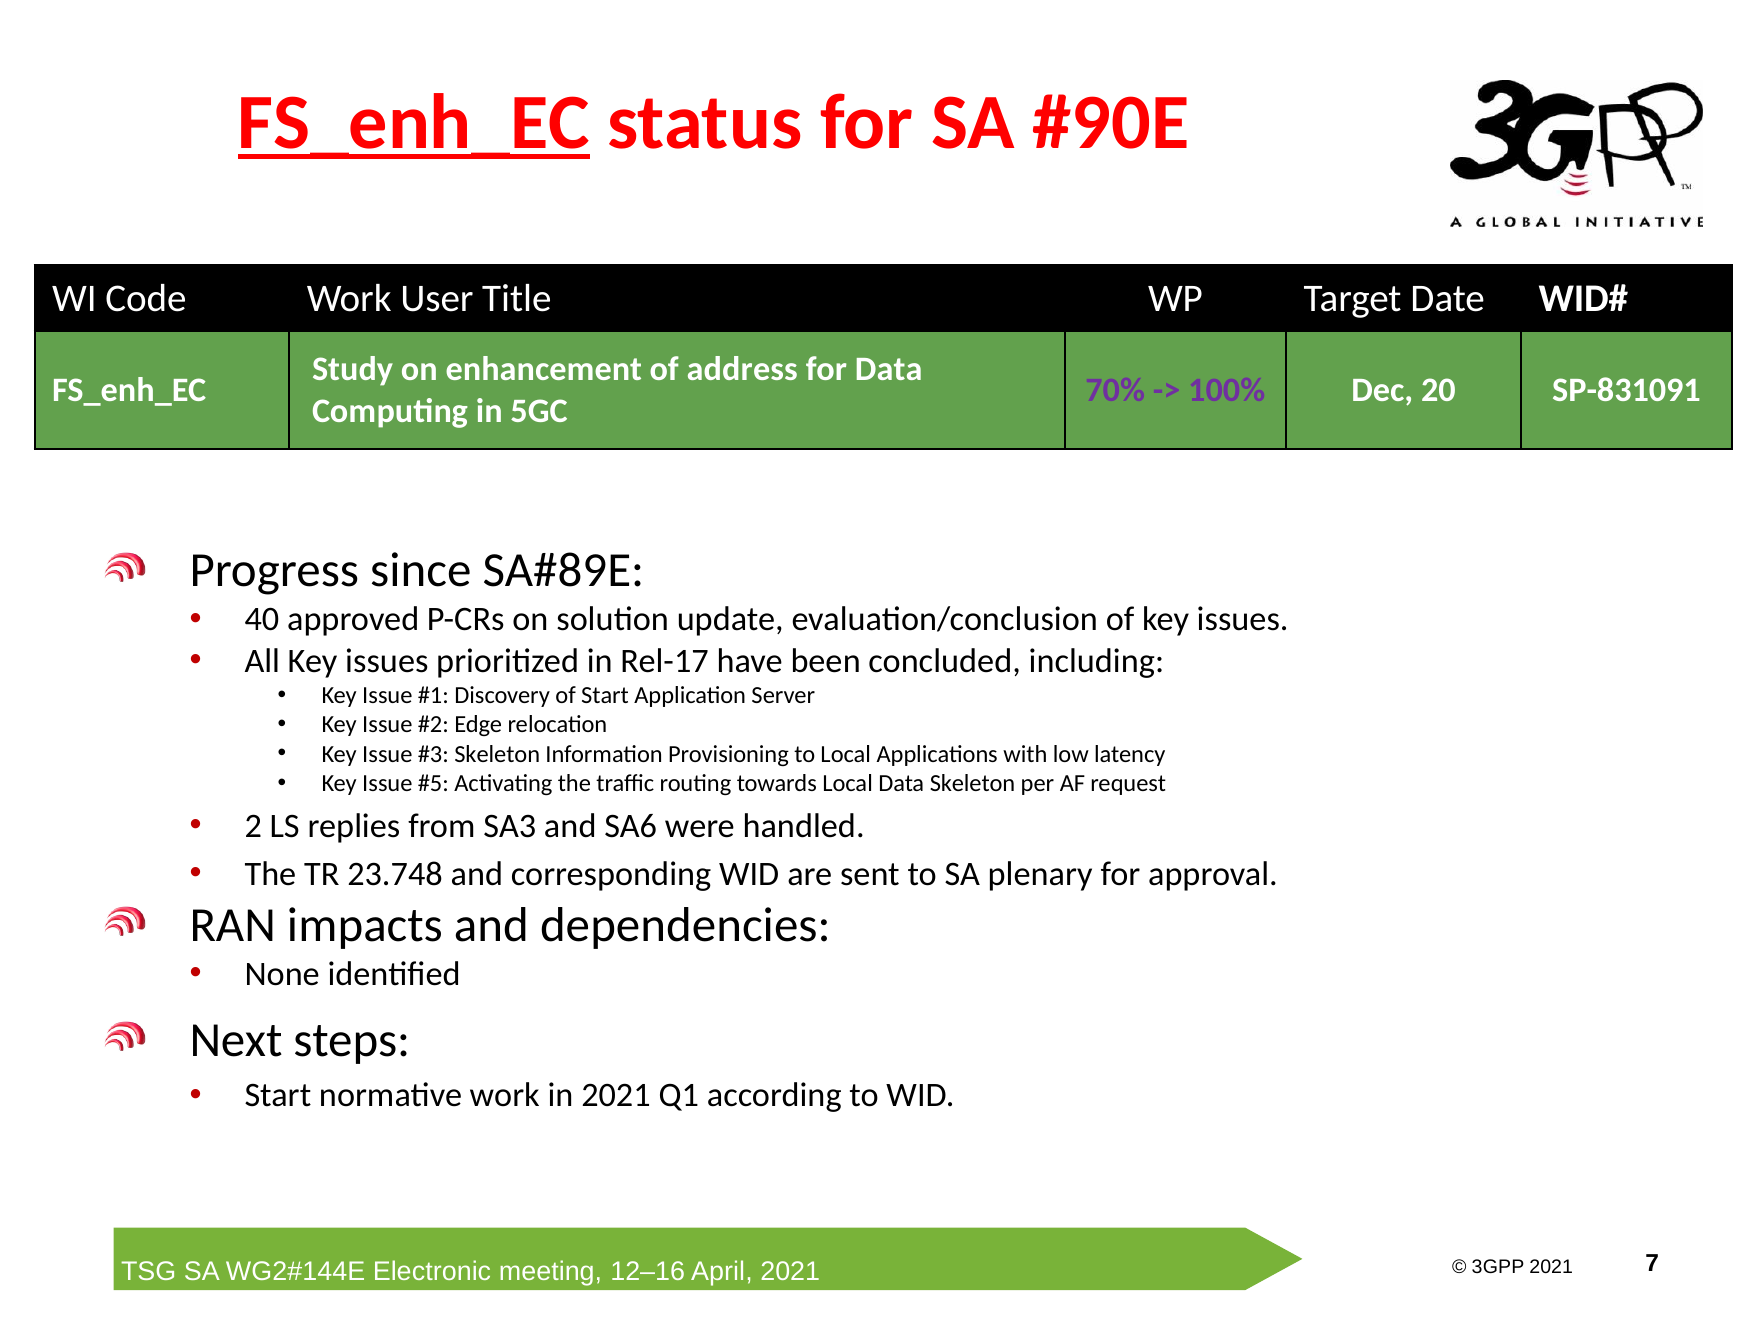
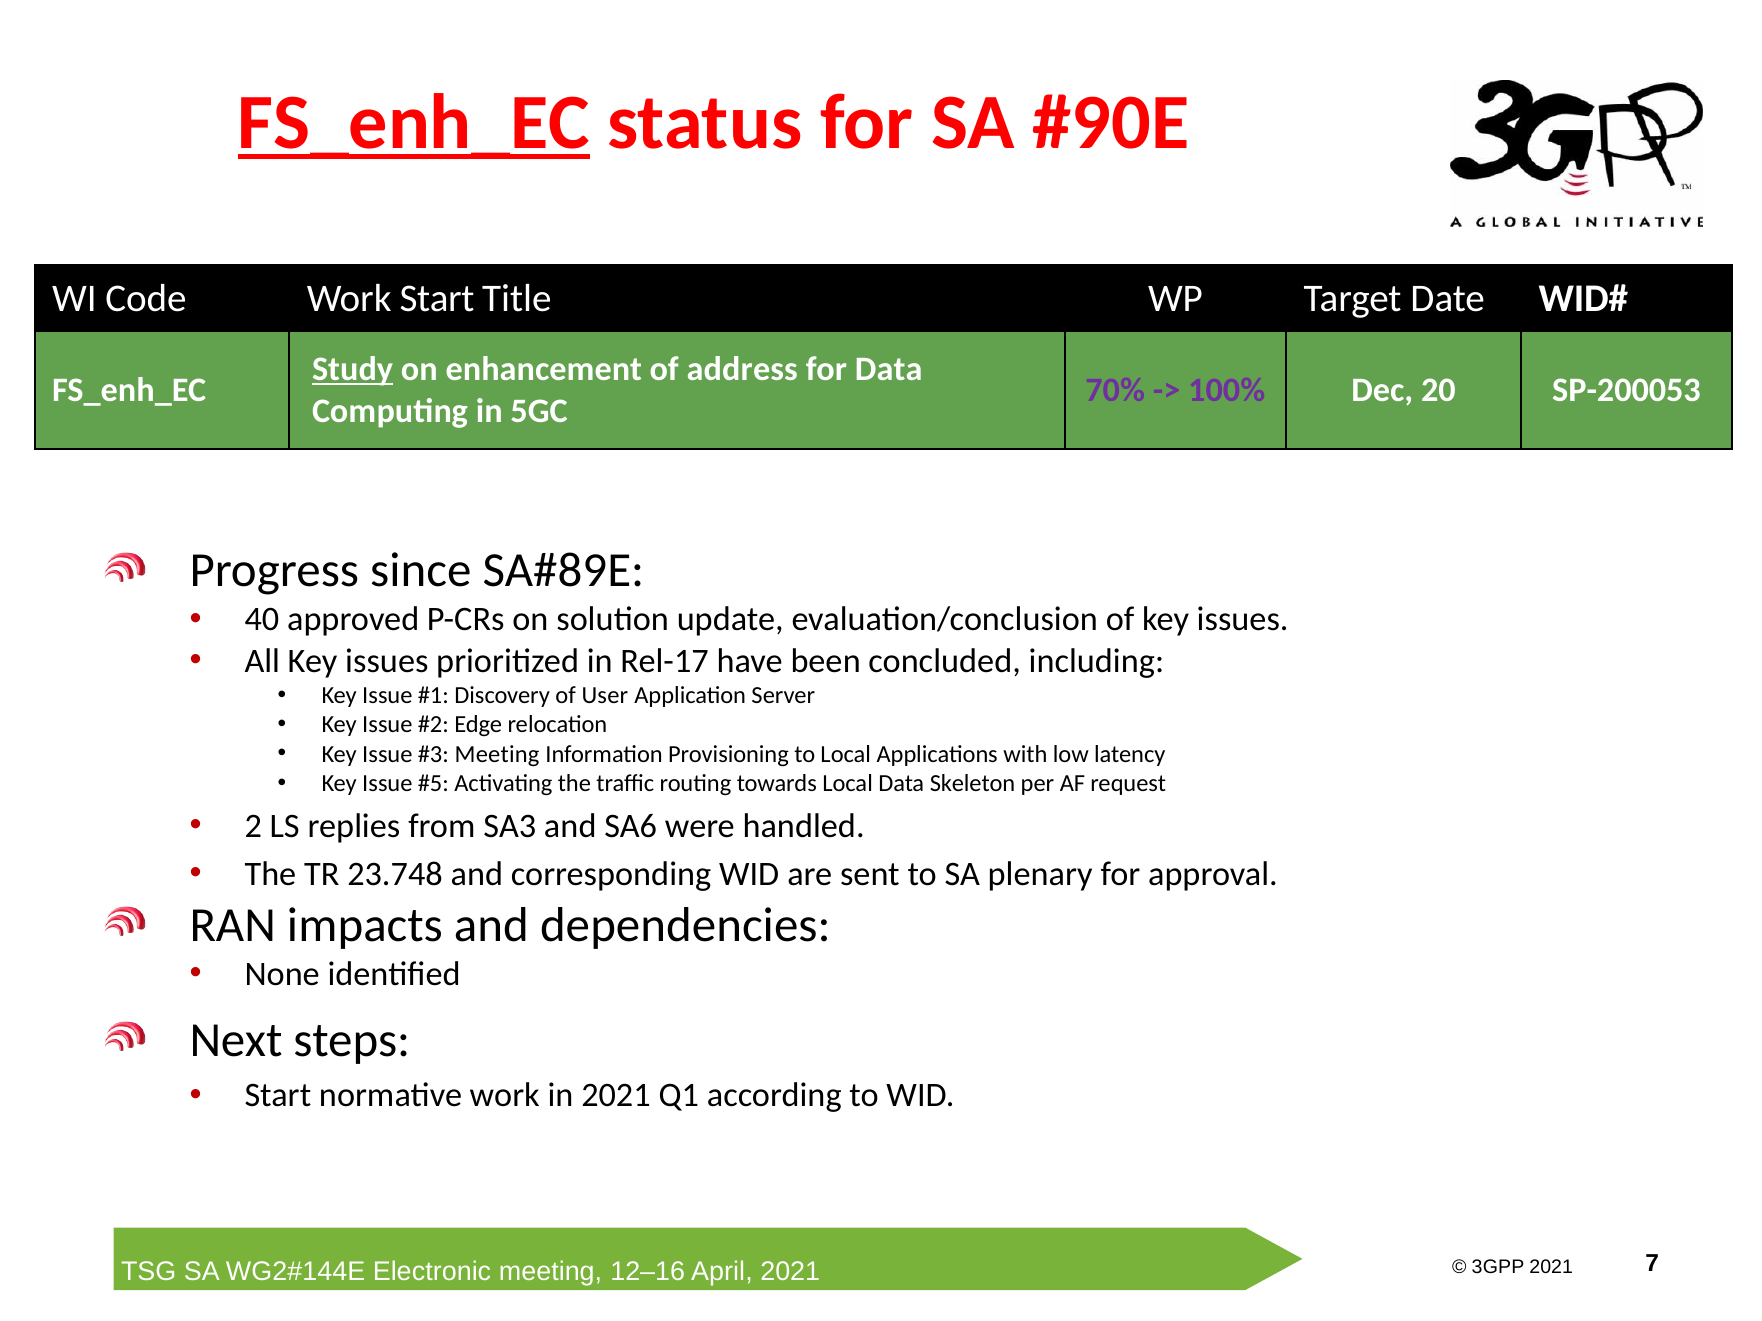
Work User: User -> Start
Study underline: none -> present
SP-831091: SP-831091 -> SP-200053
of Start: Start -> User
Skeleton at (497, 754): Skeleton -> Meeting
